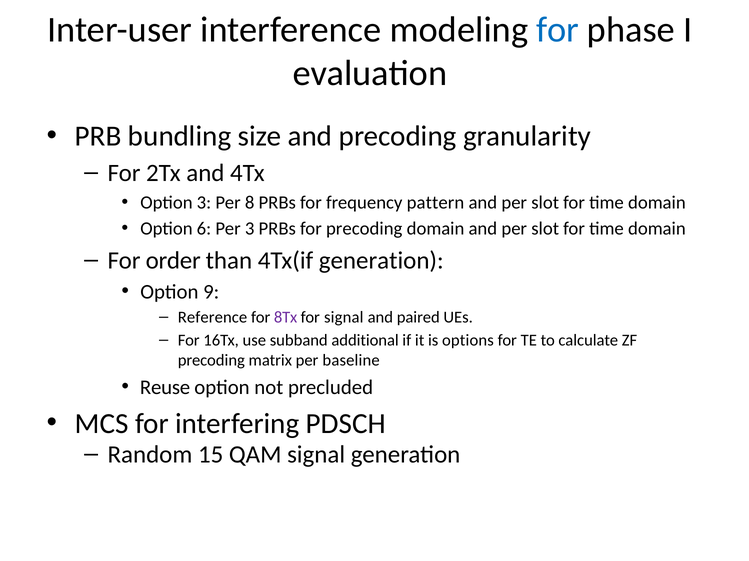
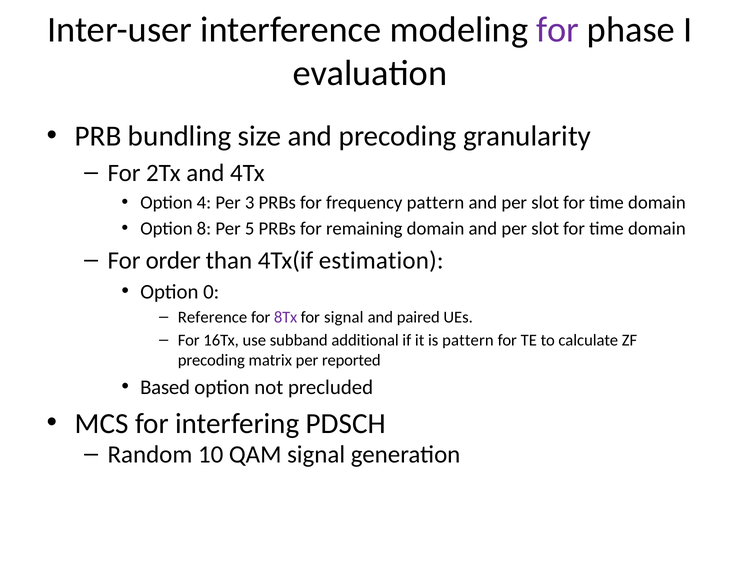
for at (558, 30) colour: blue -> purple
Option 3: 3 -> 4
8: 8 -> 3
6: 6 -> 8
Per 3: 3 -> 5
for precoding: precoding -> remaining
4Tx(if generation: generation -> estimation
9: 9 -> 0
is options: options -> pattern
baseline: baseline -> reported
Reuse: Reuse -> Based
15: 15 -> 10
